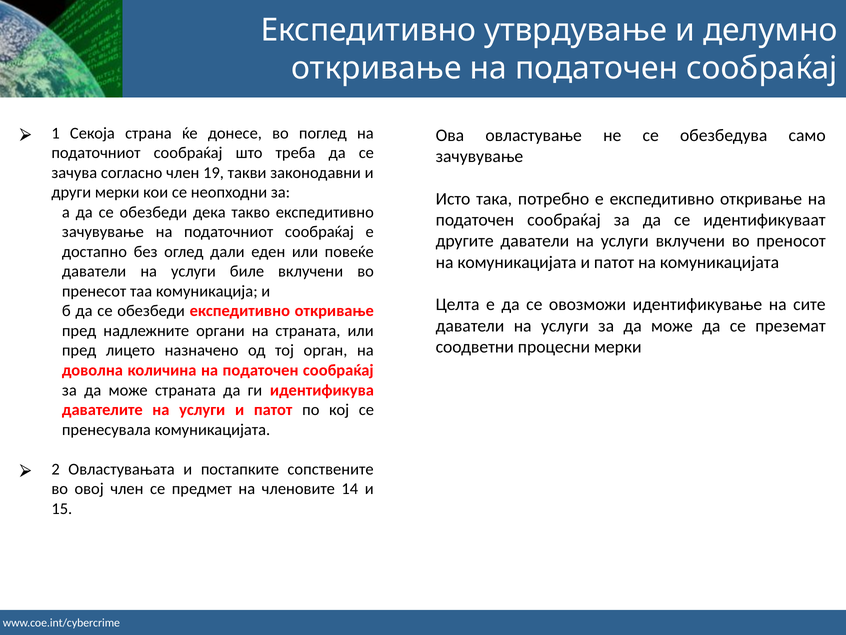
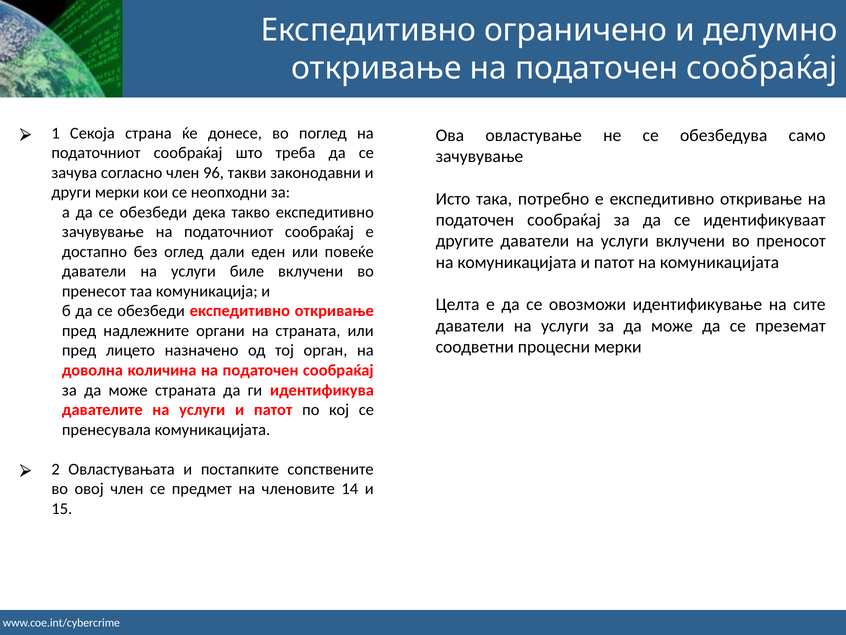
утврдување: утврдување -> ограничено
19: 19 -> 96
